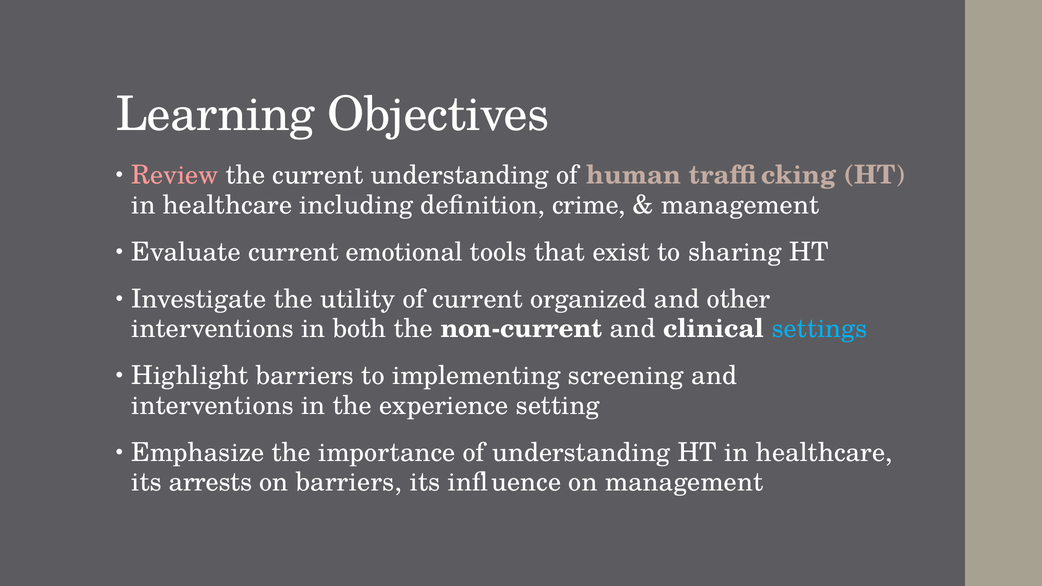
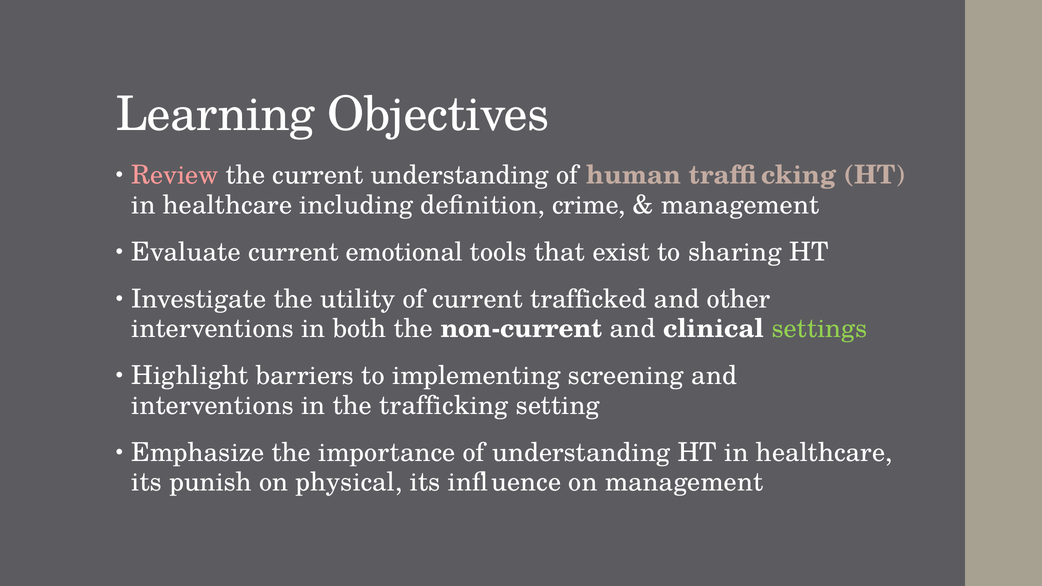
organized: organized -> trafficked
settings colour: light blue -> light green
the experience: experience -> trafficking
arrests: arrests -> punish
on barriers: barriers -> physical
